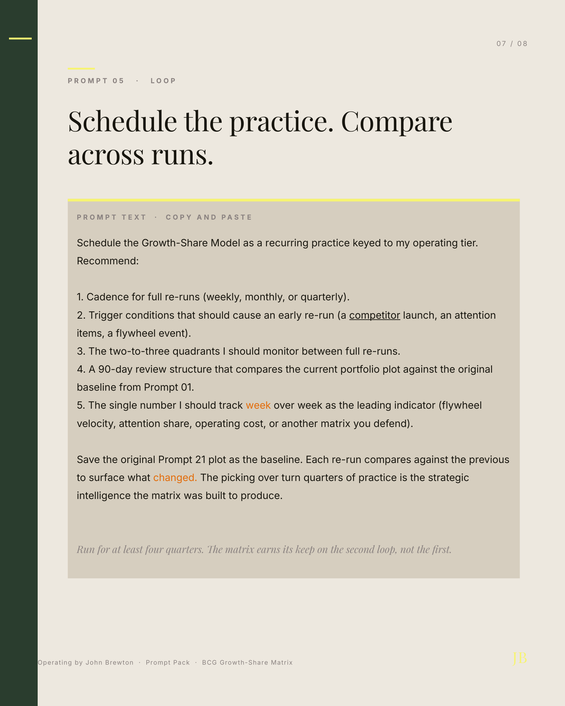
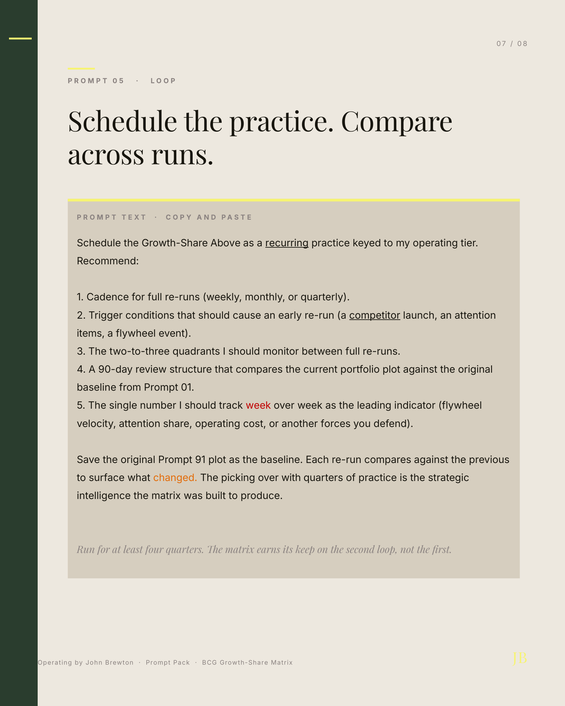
Model: Model -> Above
recurring underline: none -> present
week at (258, 406) colour: orange -> red
another matrix: matrix -> forces
21: 21 -> 91
turn: turn -> with
